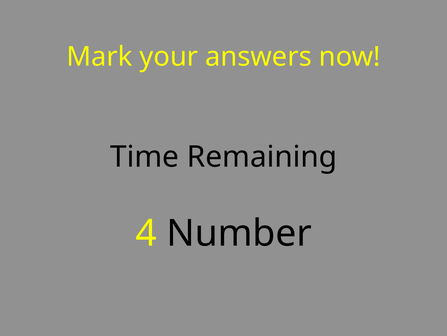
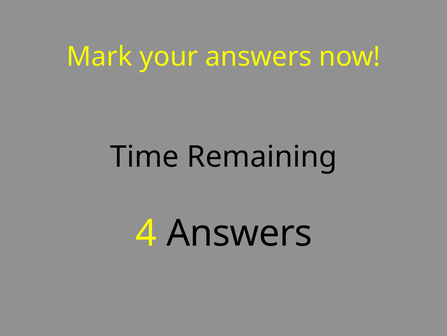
4 Number: Number -> Answers
